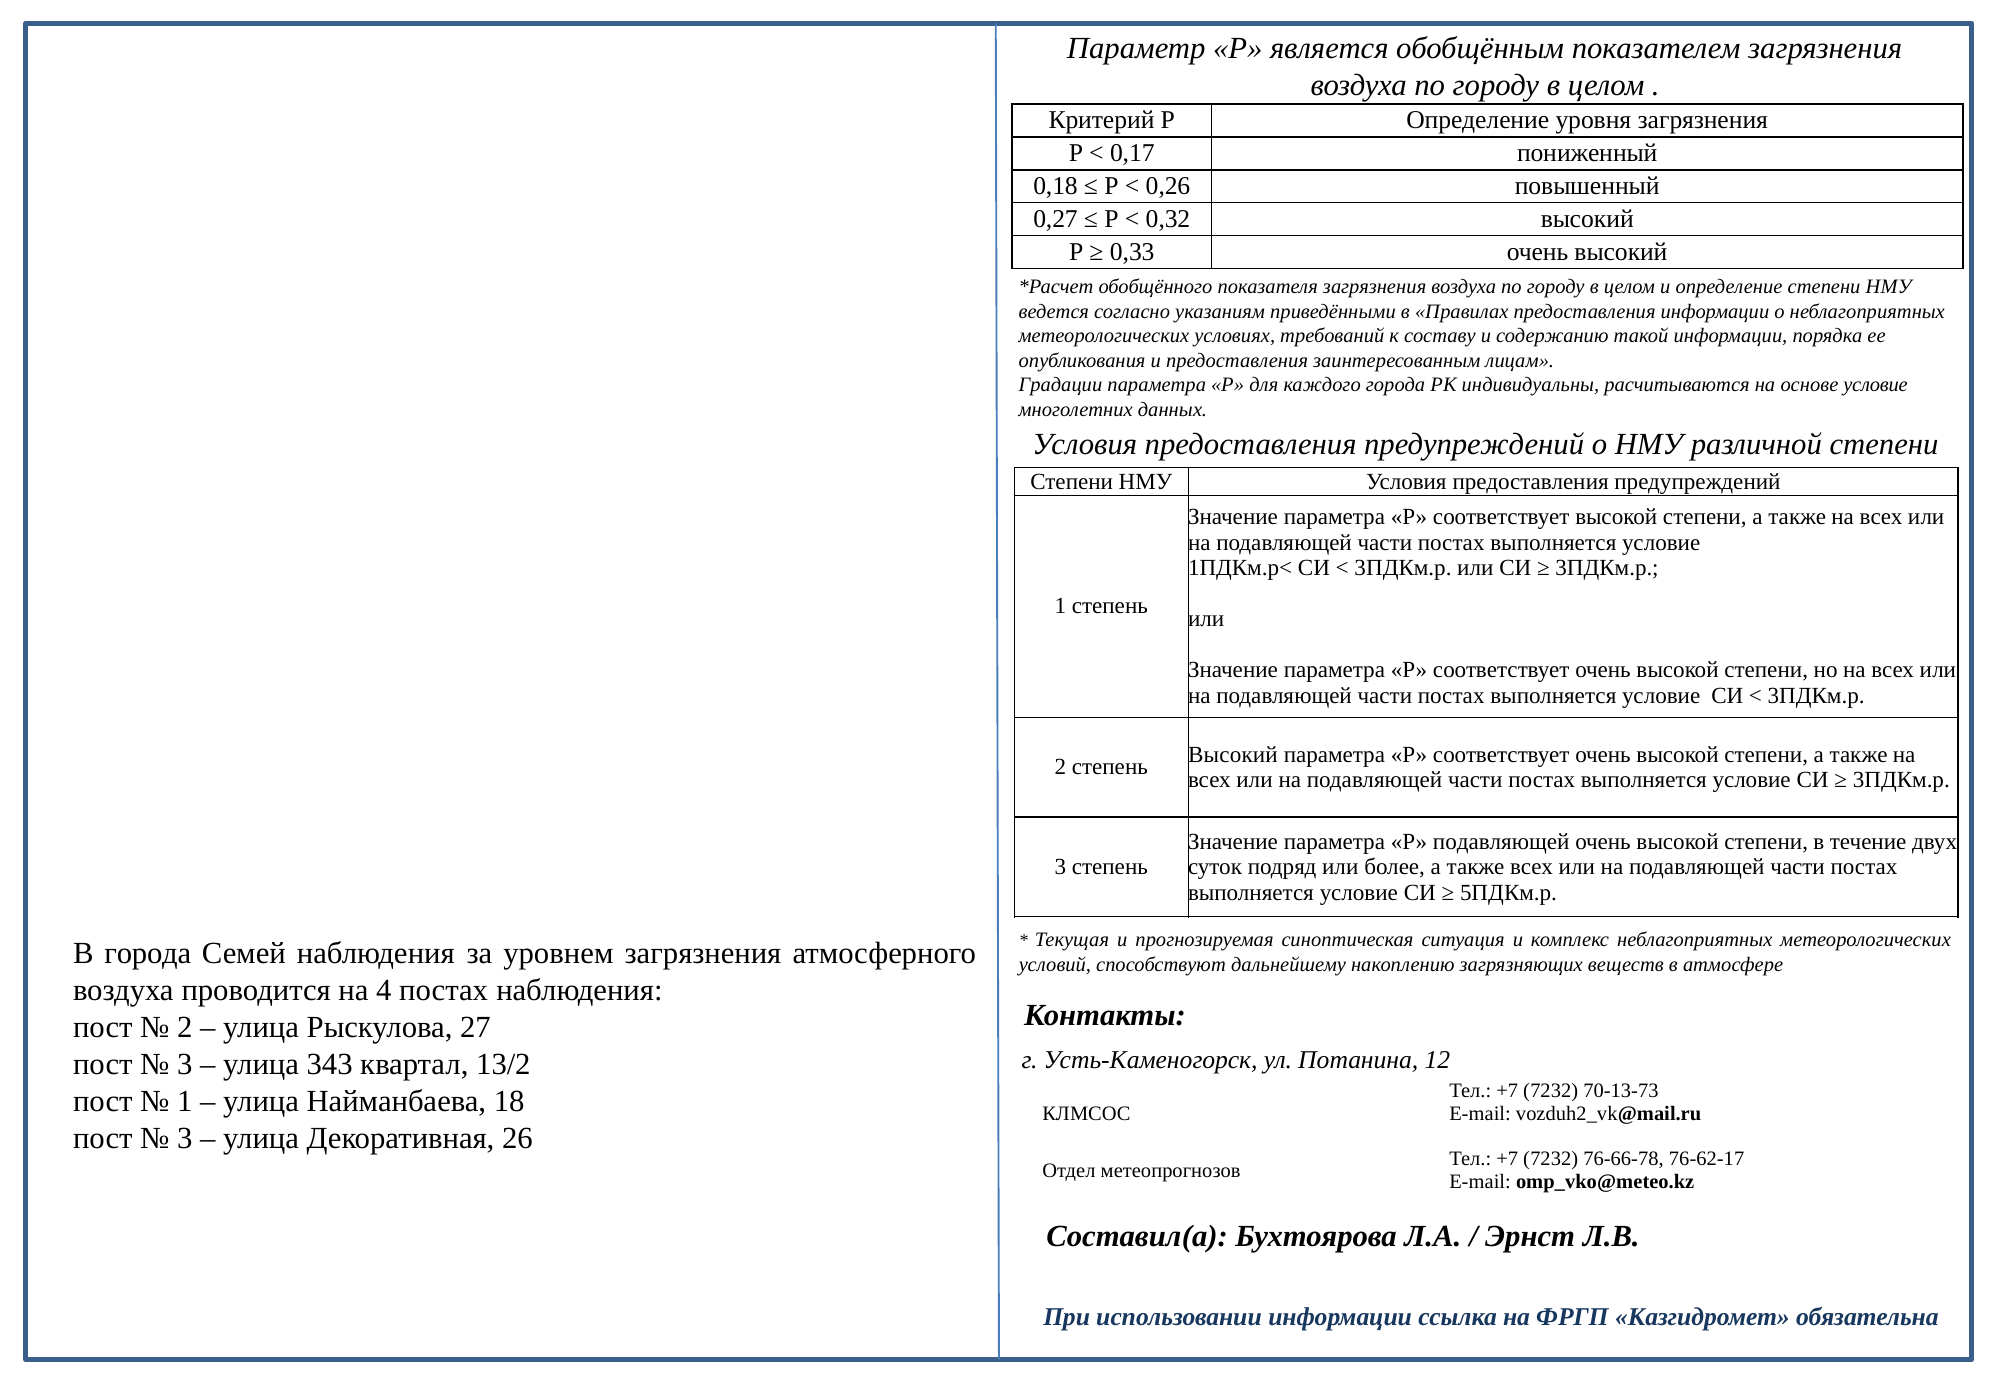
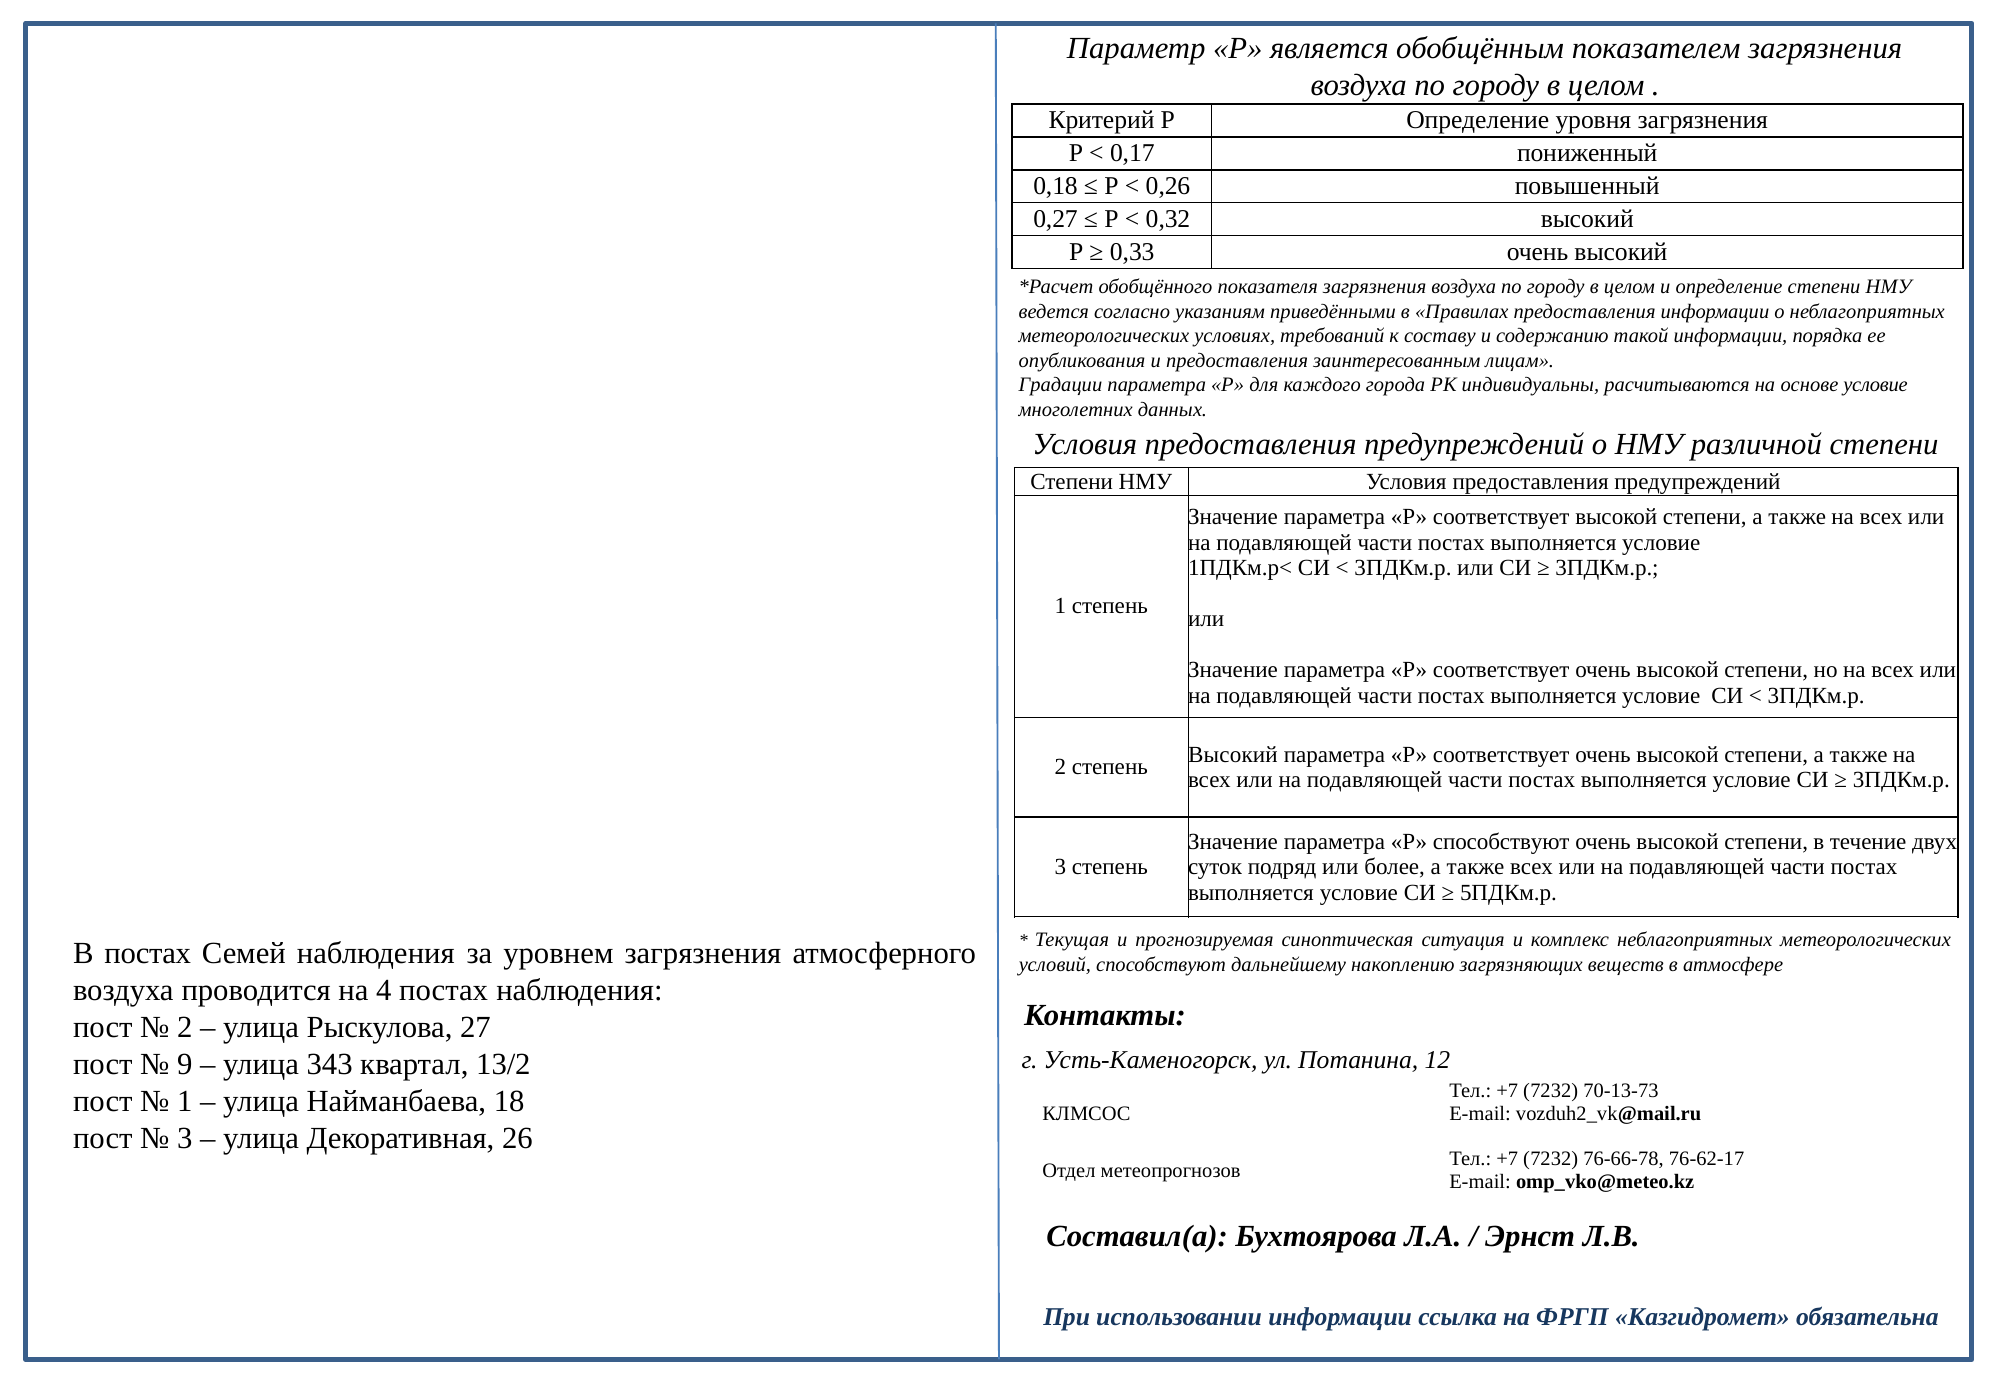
Р подавляющей: подавляющей -> способствуют
В города: города -> постах
3 at (185, 1065): 3 -> 9
